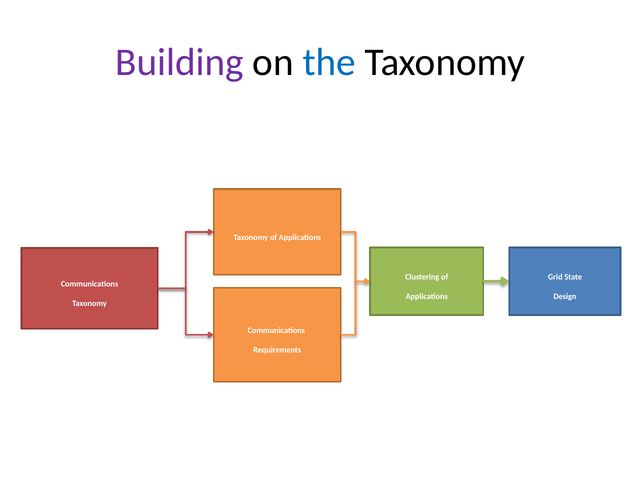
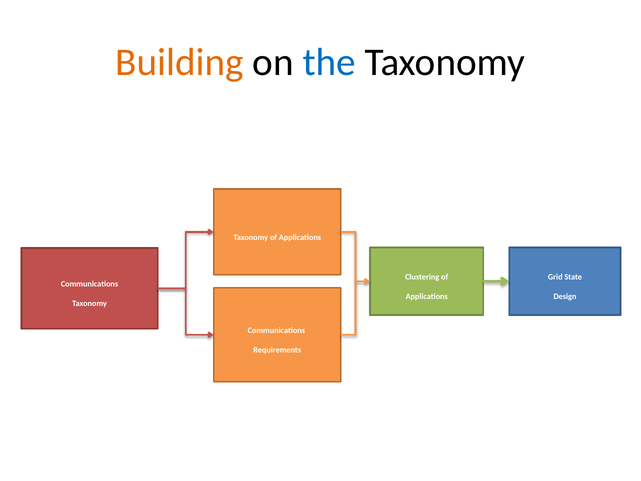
Building colour: purple -> orange
